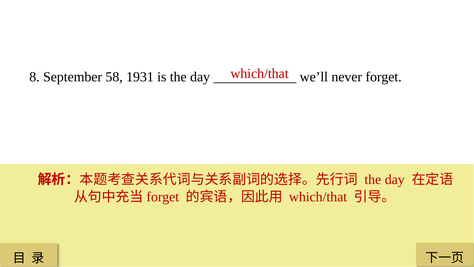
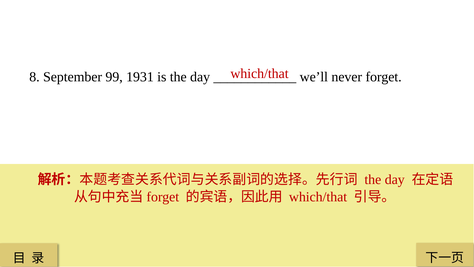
58: 58 -> 99
